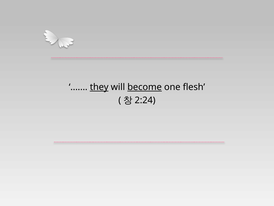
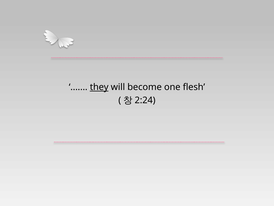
become underline: present -> none
